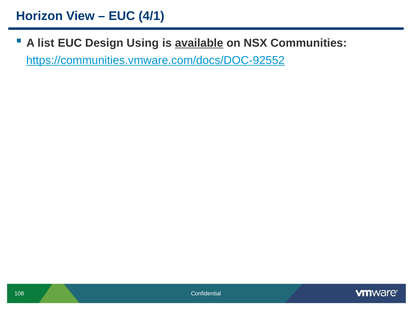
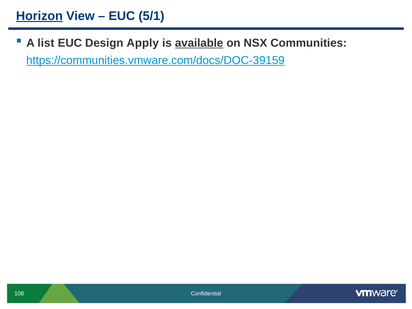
Horizon underline: none -> present
4/1: 4/1 -> 5/1
Using: Using -> Apply
https://communities.vmware.com/docs/DOC-92552: https://communities.vmware.com/docs/DOC-92552 -> https://communities.vmware.com/docs/DOC-39159
